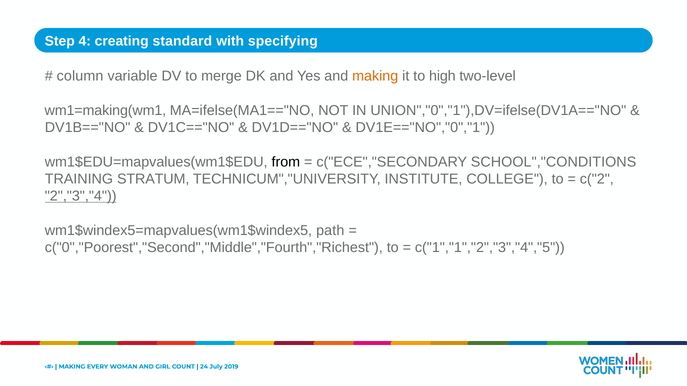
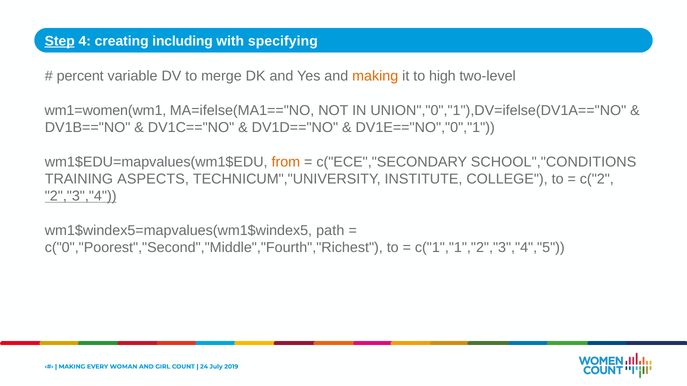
Step underline: none -> present
standard: standard -> including
column: column -> percent
wm1=making(wm1: wm1=making(wm1 -> wm1=women(wm1
from colour: black -> orange
STRATUM: STRATUM -> ASPECTS
